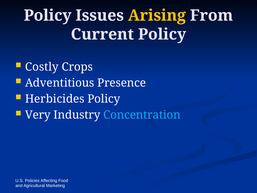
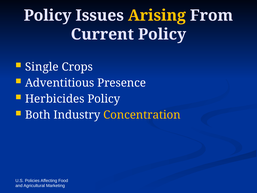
Costly: Costly -> Single
Very: Very -> Both
Concentration colour: light blue -> yellow
